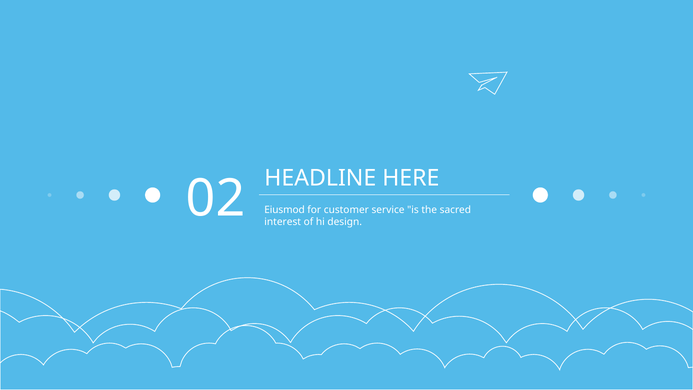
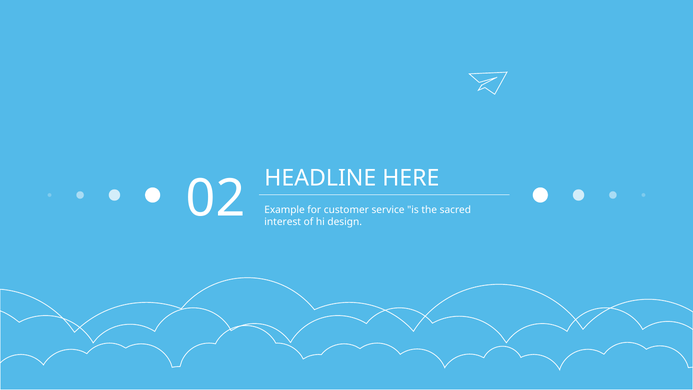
Eiusmod: Eiusmod -> Example
